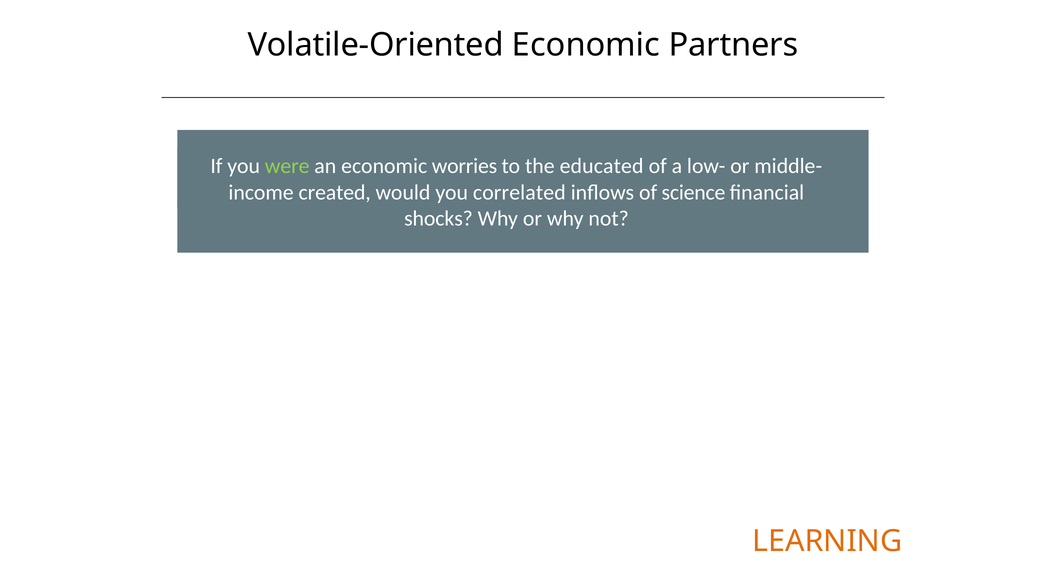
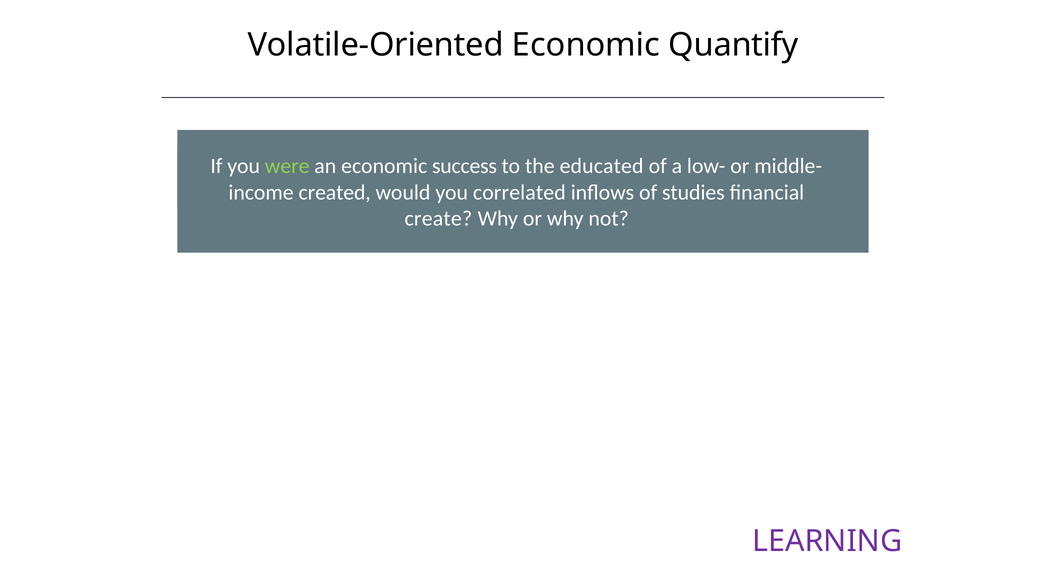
Partners: Partners -> Quantify
worries: worries -> success
science: science -> studies
shocks: shocks -> create
LEARNING colour: orange -> purple
